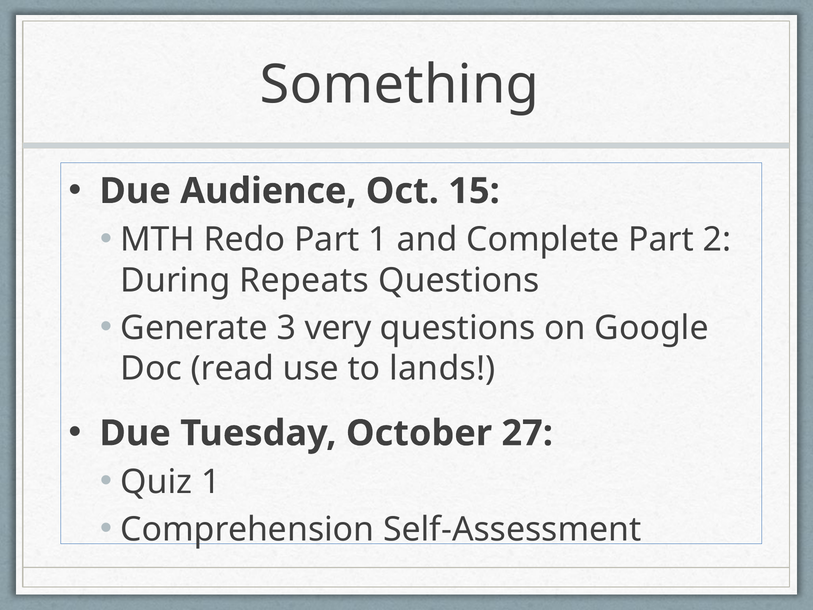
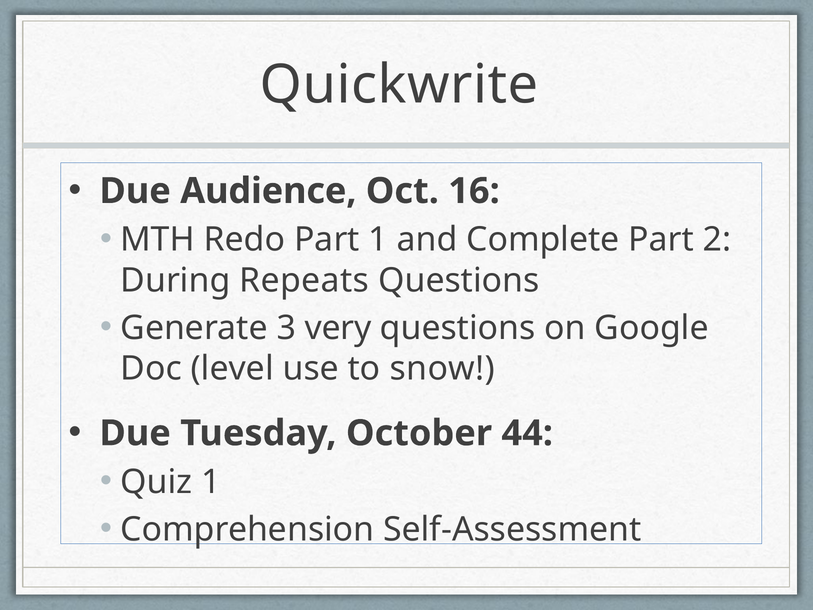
Something: Something -> Quickwrite
15: 15 -> 16
read: read -> level
lands: lands -> snow
27: 27 -> 44
